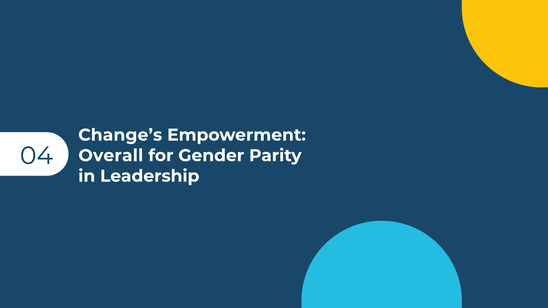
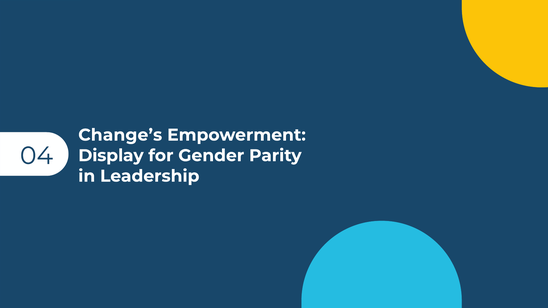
Overall: Overall -> Display
